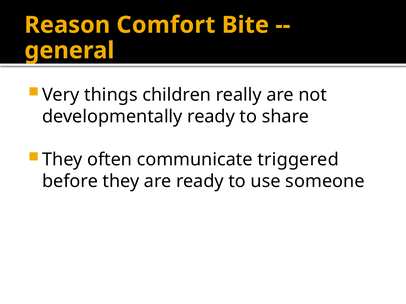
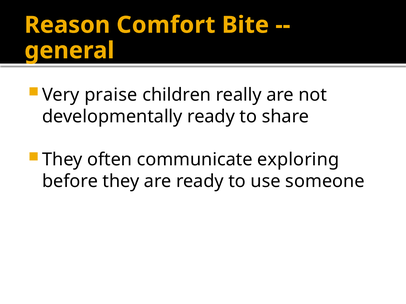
things: things -> praise
triggered: triggered -> exploring
